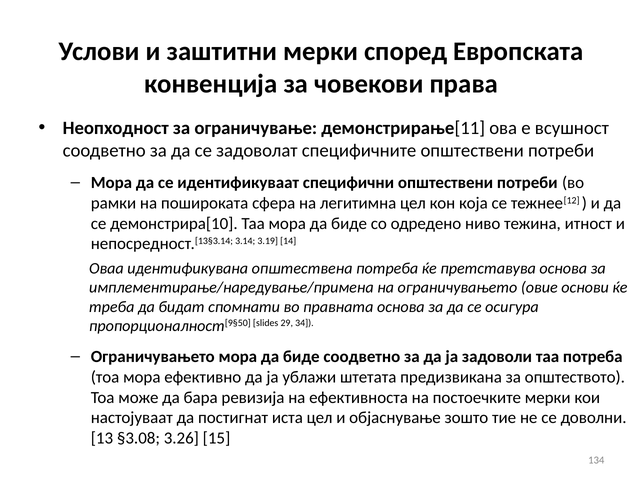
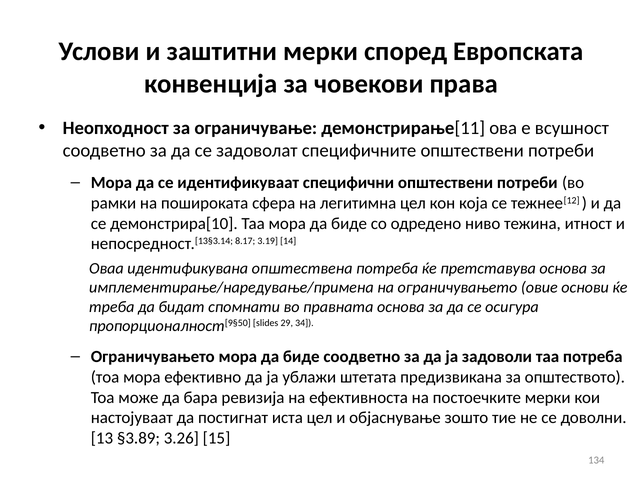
3.14: 3.14 -> 8.17
§3.08: §3.08 -> §3.89
